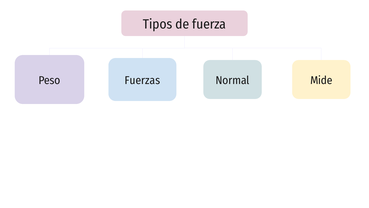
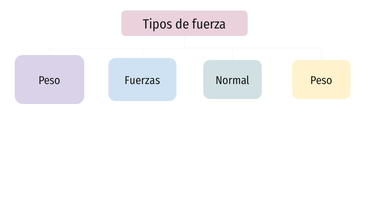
Normal Mide: Mide -> Peso
